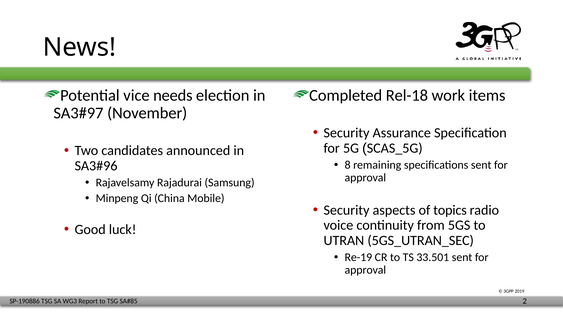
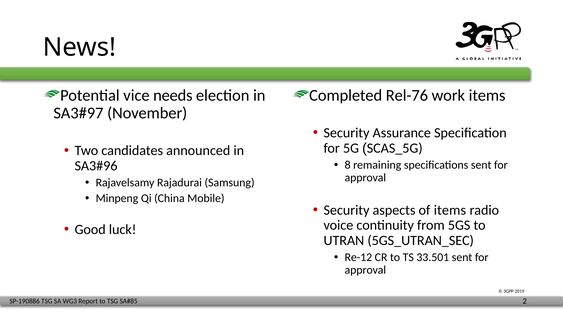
Rel-18: Rel-18 -> Rel-76
of topics: topics -> items
Re-19: Re-19 -> Re-12
